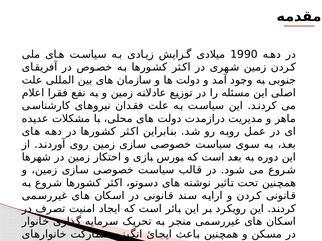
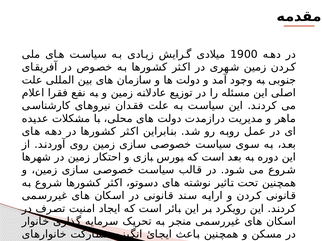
1990: 1990 -> 1900
